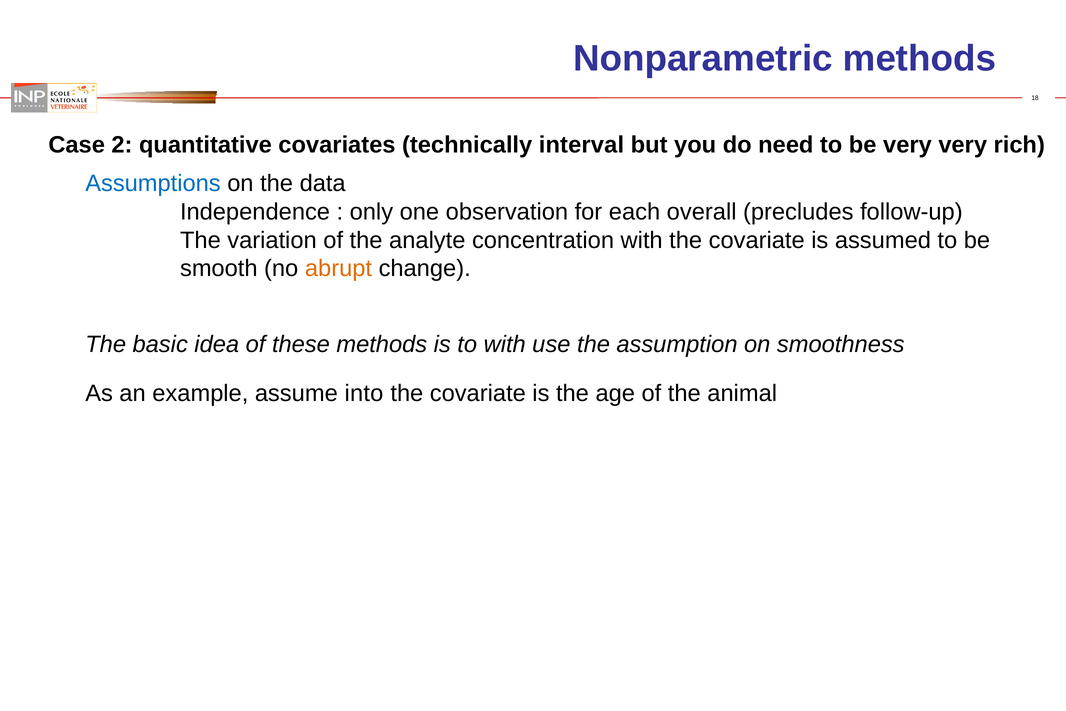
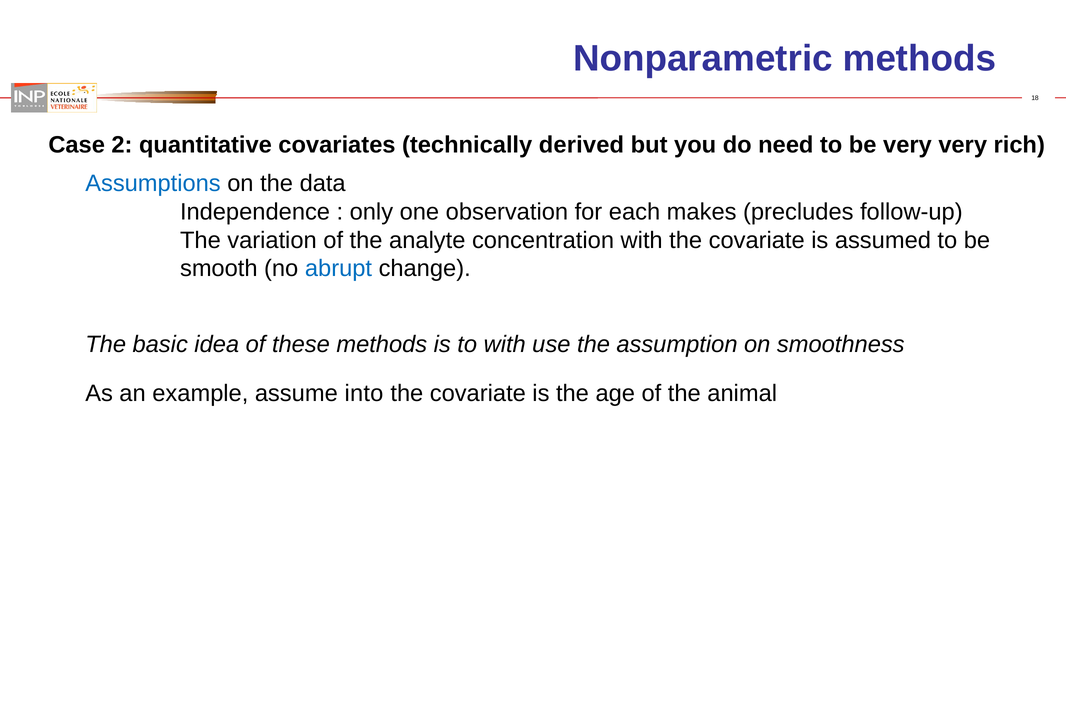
interval: interval -> derived
overall: overall -> makes
abrupt colour: orange -> blue
